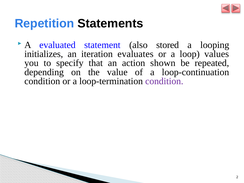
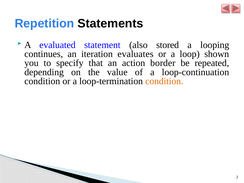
initializes: initializes -> continues
values: values -> shown
shown: shown -> border
condition at (164, 81) colour: purple -> orange
